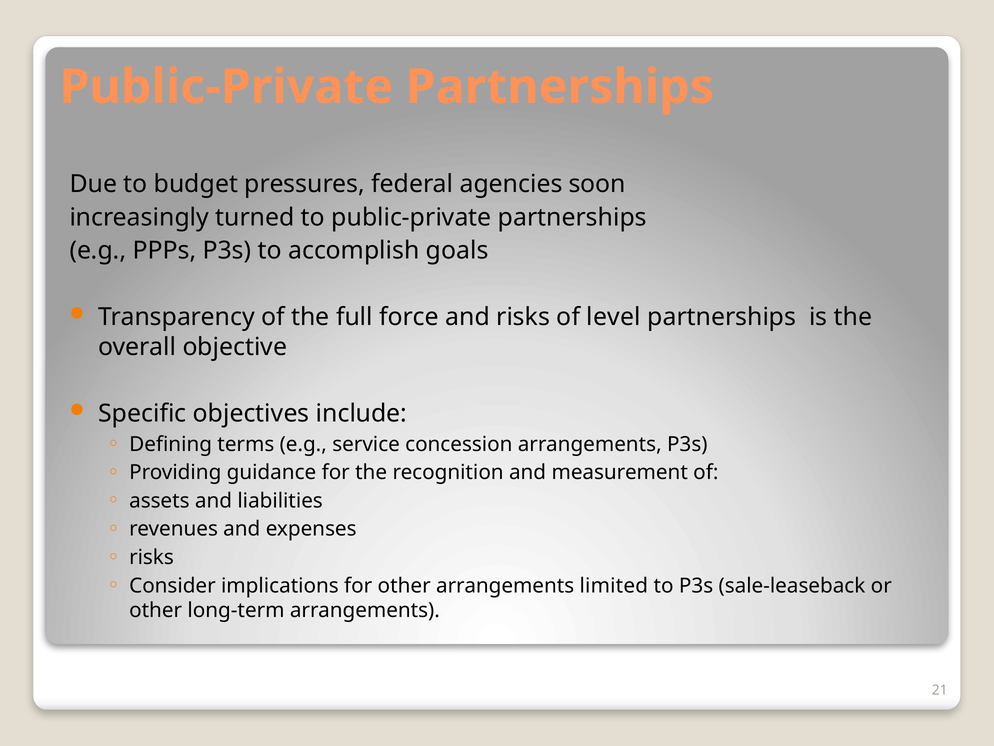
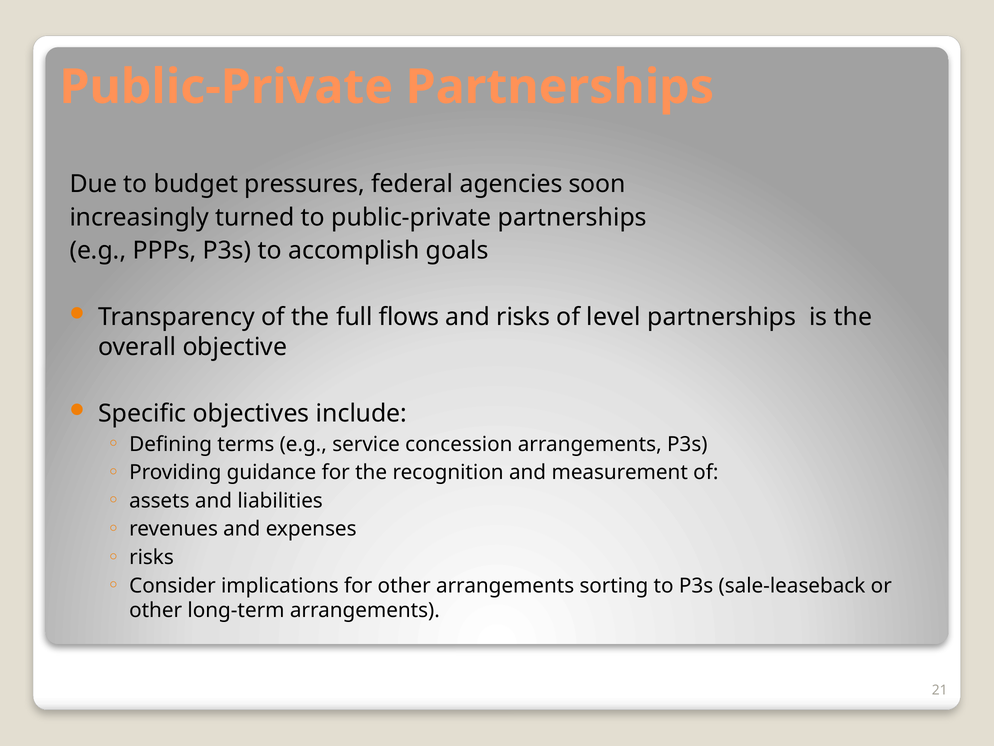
force: force -> flows
limited: limited -> sorting
